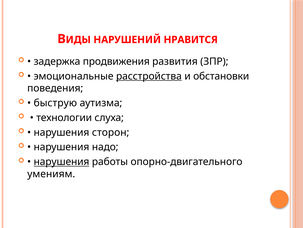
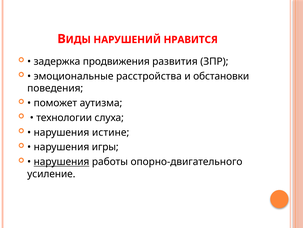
расстройства underline: present -> none
быструю: быструю -> поможет
сторон: сторон -> истине
надо: надо -> игры
умениям: умениям -> усиление
